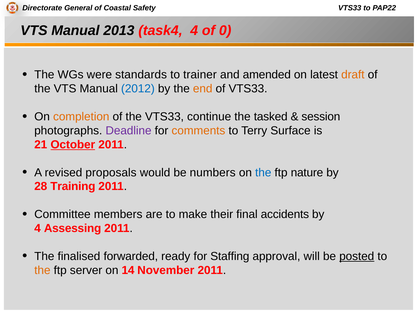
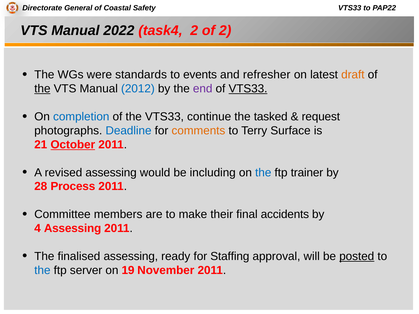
2013: 2013 -> 2022
task4 4: 4 -> 2
of 0: 0 -> 2
trainer: trainer -> events
amended: amended -> refresher
the at (42, 89) underline: none -> present
end colour: orange -> purple
VTS33 at (248, 89) underline: none -> present
completion colour: orange -> blue
session: session -> request
Deadline colour: purple -> blue
revised proposals: proposals -> assessing
numbers: numbers -> including
nature: nature -> trainer
Training: Training -> Process
finalised forwarded: forwarded -> assessing
the at (42, 270) colour: orange -> blue
14: 14 -> 19
